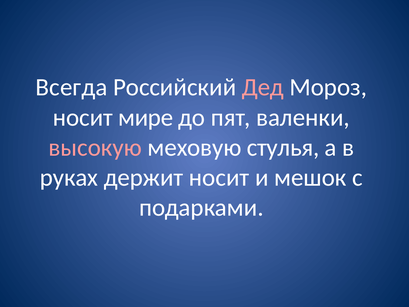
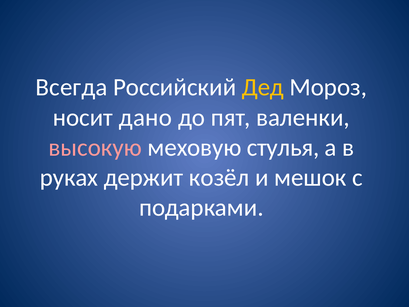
Дед colour: pink -> yellow
мире: мире -> дано
держит носит: носит -> козёл
